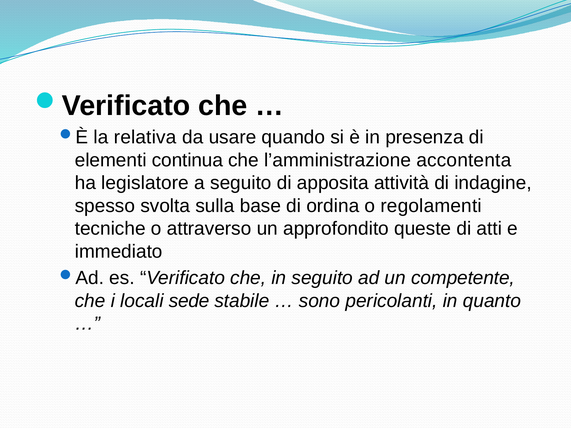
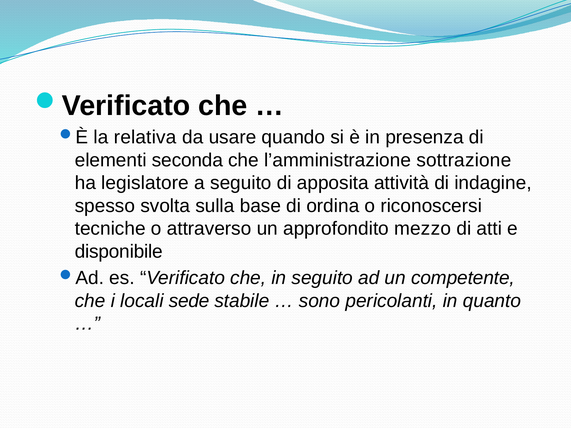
continua: continua -> seconda
accontenta: accontenta -> sottrazione
regolamenti: regolamenti -> riconoscersi
queste: queste -> mezzo
immediato: immediato -> disponibile
